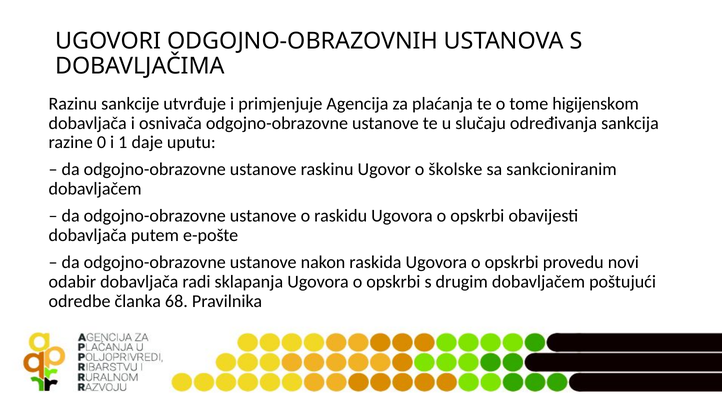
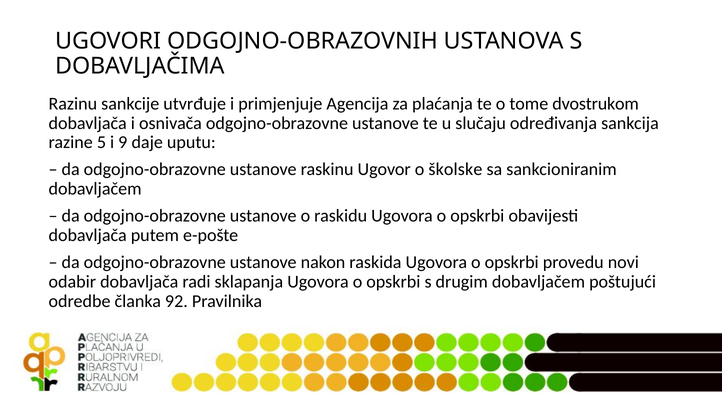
higijenskom: higijenskom -> dvostrukom
0: 0 -> 5
1: 1 -> 9
68: 68 -> 92
